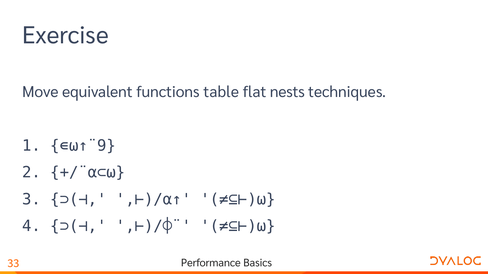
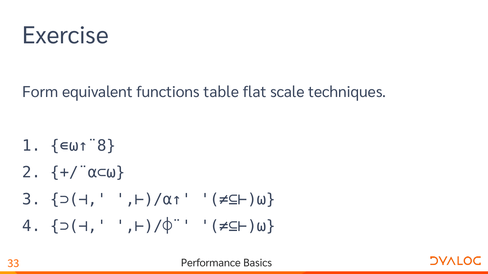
Move: Move -> Form
nests: nests -> scale
∊⍵↑¨9: ∊⍵↑¨9 -> ∊⍵↑¨8
